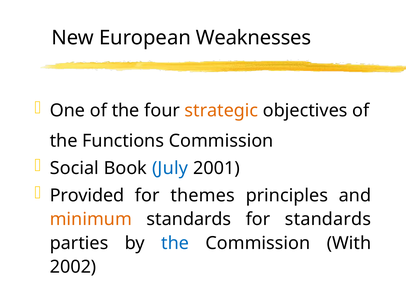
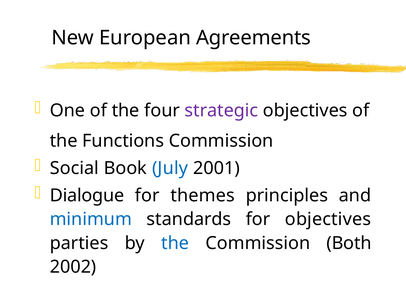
Weaknesses: Weaknesses -> Agreements
strategic colour: orange -> purple
Provided: Provided -> Dialogue
minimum colour: orange -> blue
for standards: standards -> objectives
With: With -> Both
